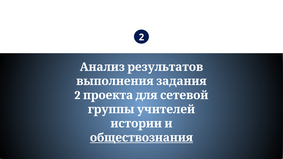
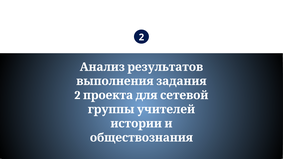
обществознания underline: present -> none
